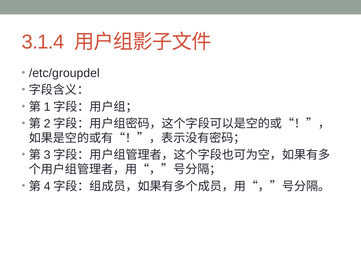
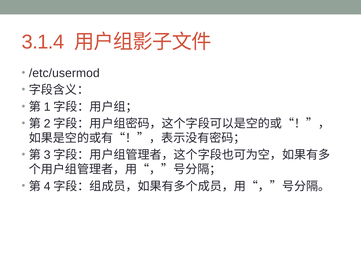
/etc/groupdel: /etc/groupdel -> /etc/usermod
